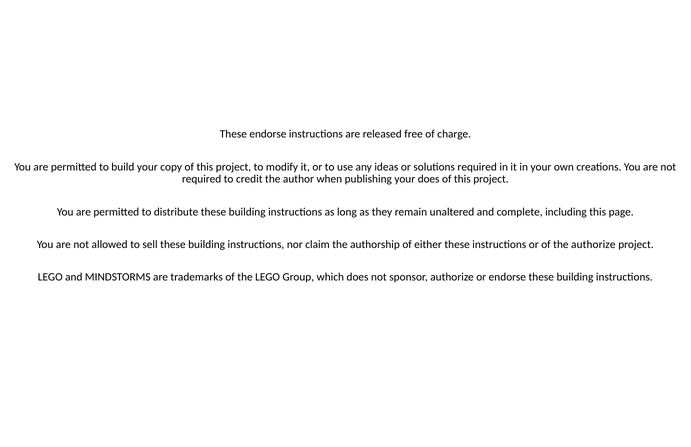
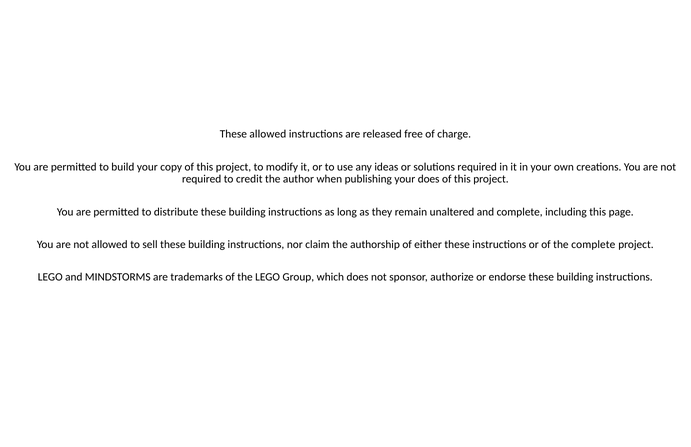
These endorse: endorse -> allowed
the authorize: authorize -> complete
